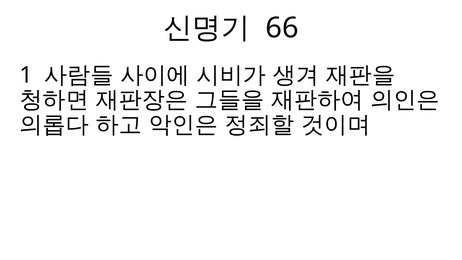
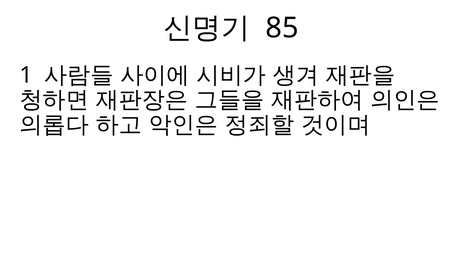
66: 66 -> 85
